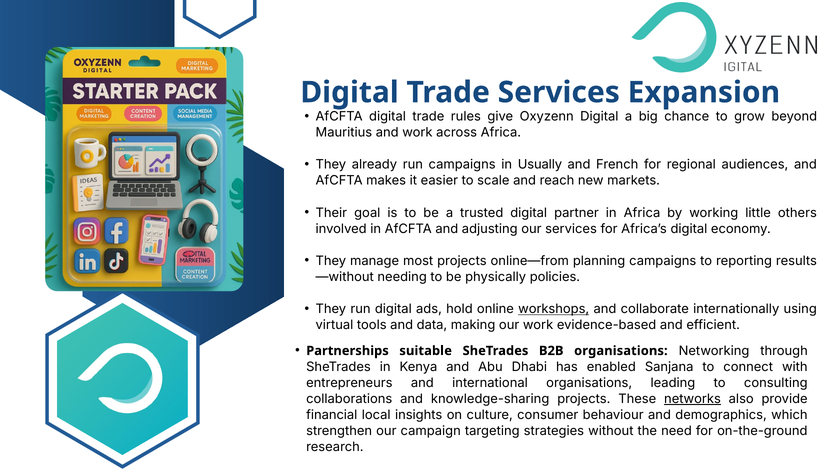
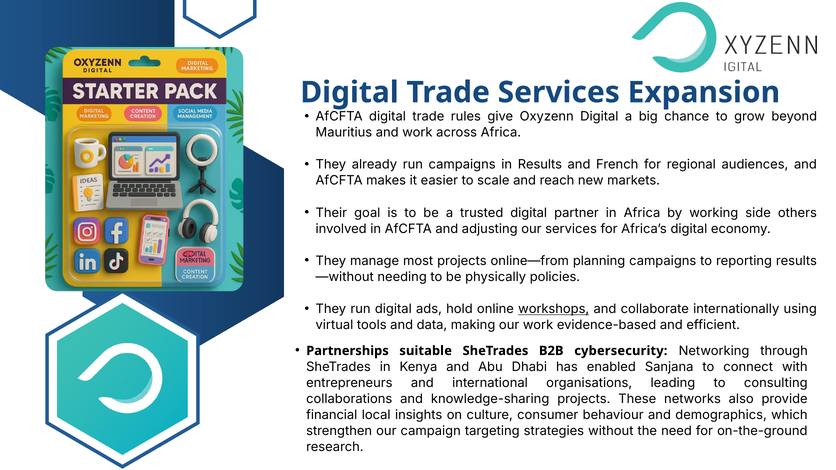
in Usually: Usually -> Results
little: little -> side
B2B organisations: organisations -> cybersecurity
networks underline: present -> none
